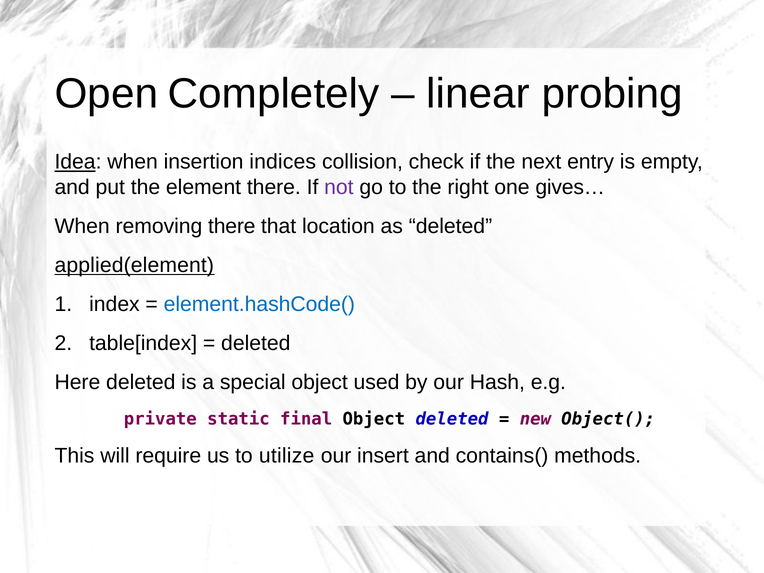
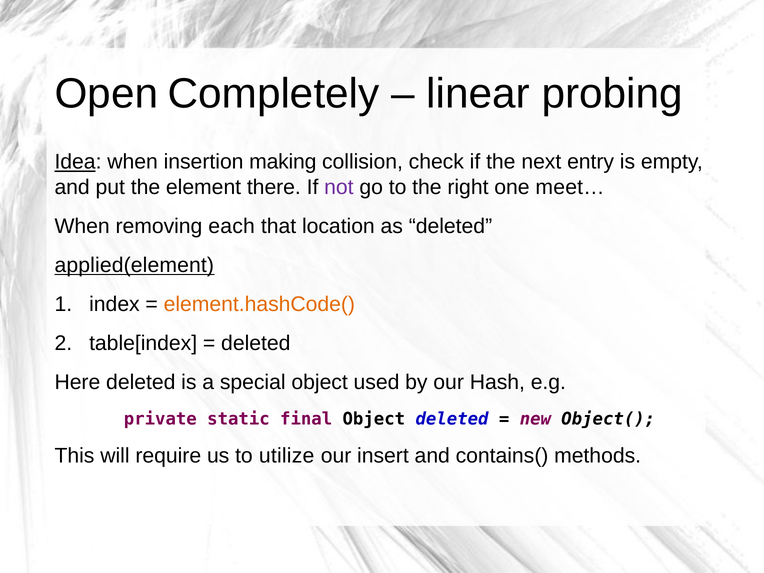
indices: indices -> making
gives…: gives… -> meet…
removing there: there -> each
element.hashCode( colour: blue -> orange
